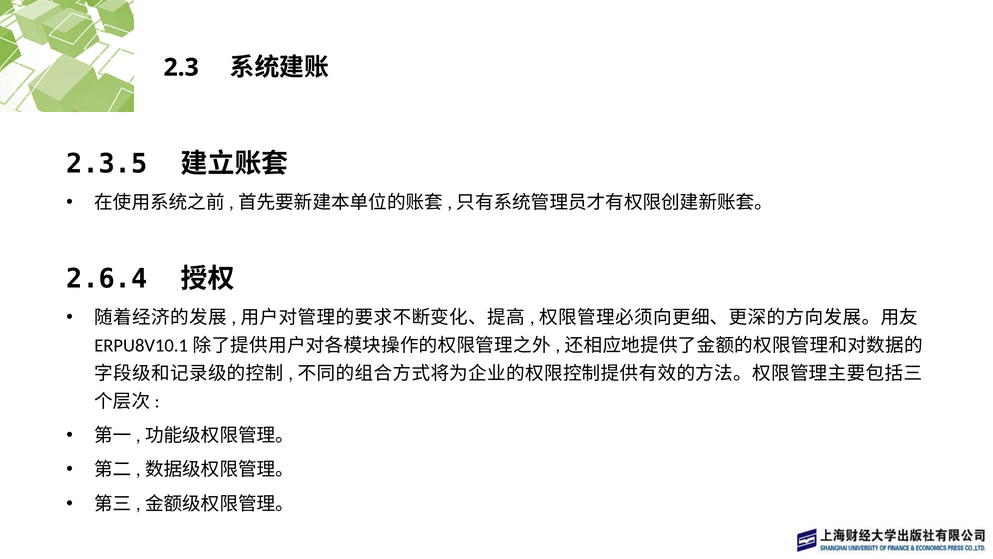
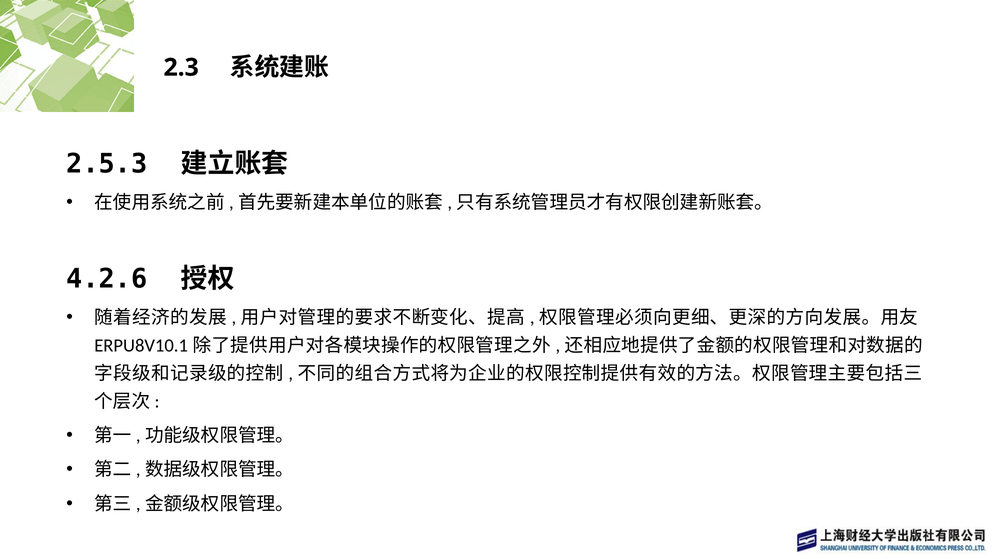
2.3.5: 2.3.5 -> 2.5.3
2.6.4: 2.6.4 -> 4.2.6
